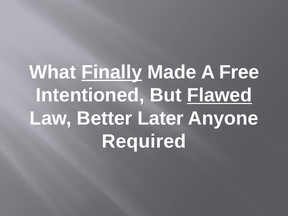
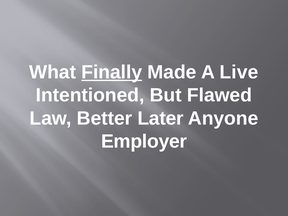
Free: Free -> Live
Flawed underline: present -> none
Required: Required -> Employer
